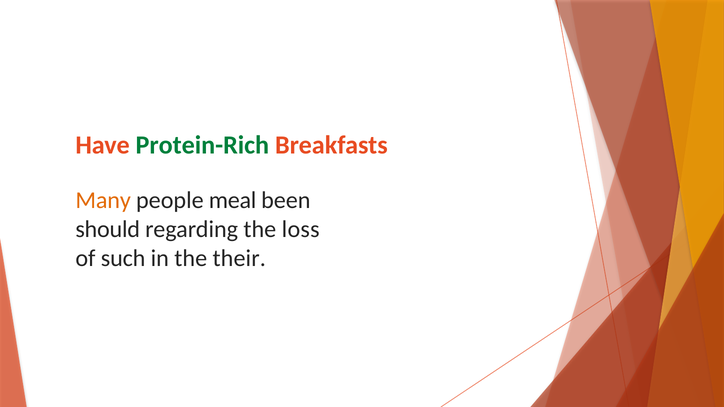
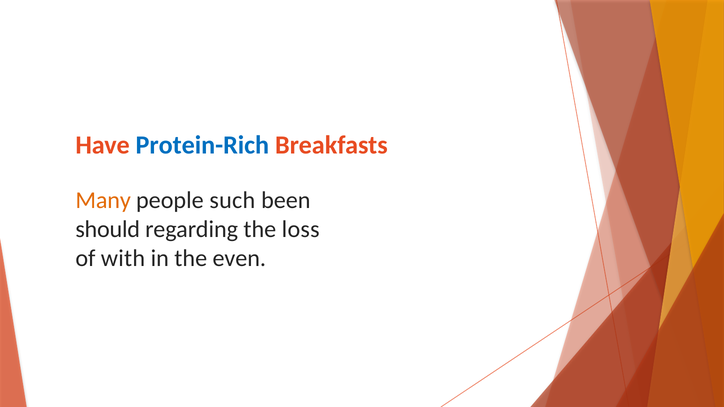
Protein-Rich colour: green -> blue
meal: meal -> such
such: such -> with
their: their -> even
